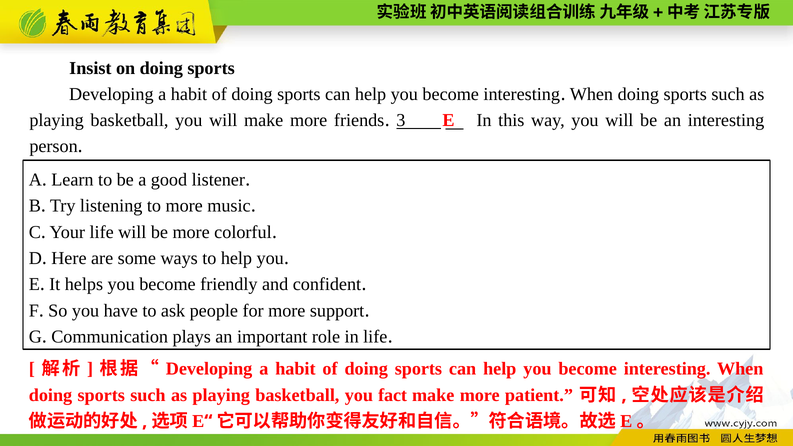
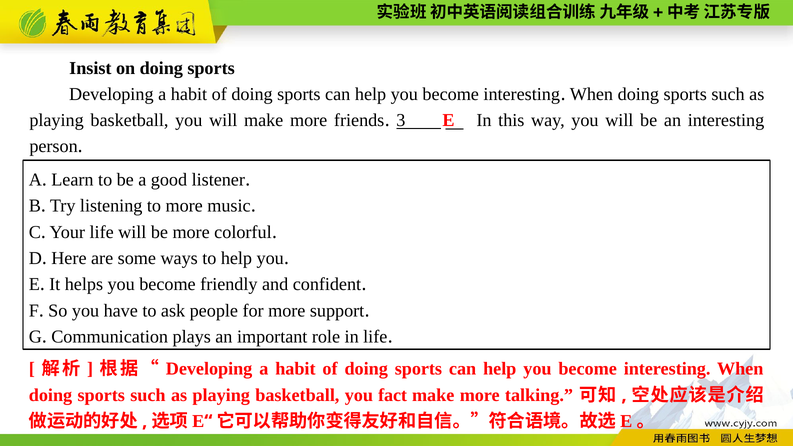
patient: patient -> talking
